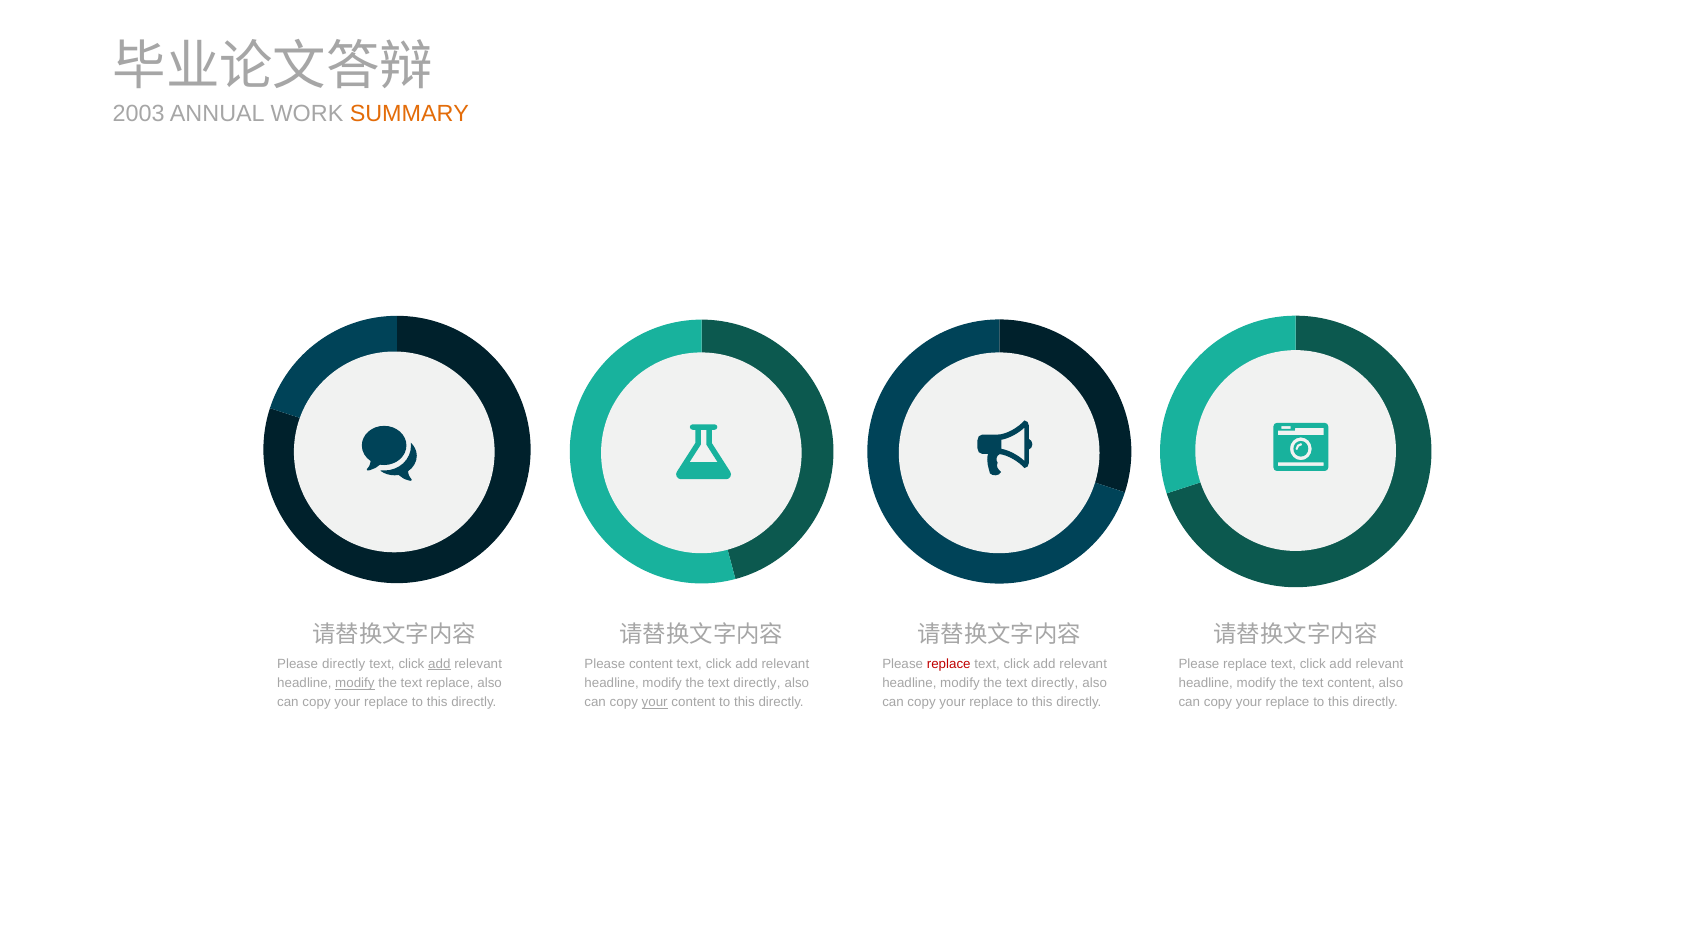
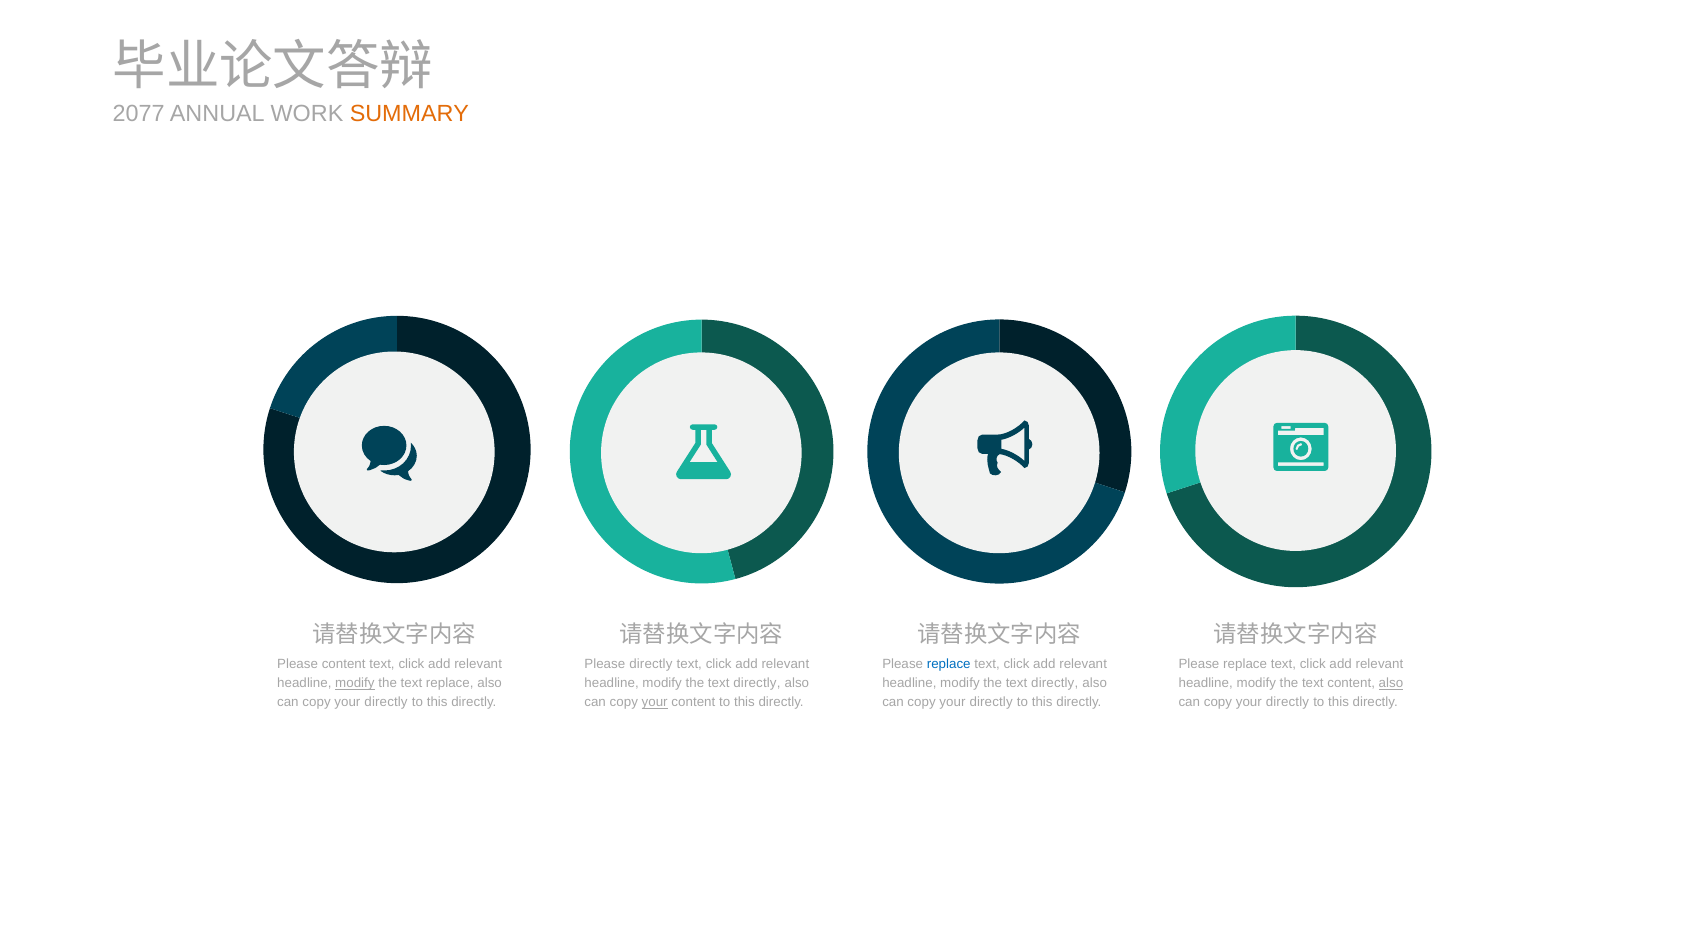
2003: 2003 -> 2077
Please directly: directly -> content
add at (439, 664) underline: present -> none
Please content: content -> directly
replace at (949, 664) colour: red -> blue
also at (1391, 683) underline: none -> present
replace at (386, 702): replace -> directly
replace at (991, 702): replace -> directly
replace at (1287, 702): replace -> directly
